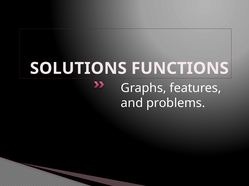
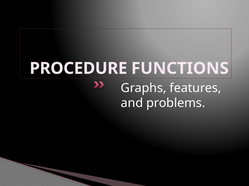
SOLUTIONS: SOLUTIONS -> PROCEDURE
